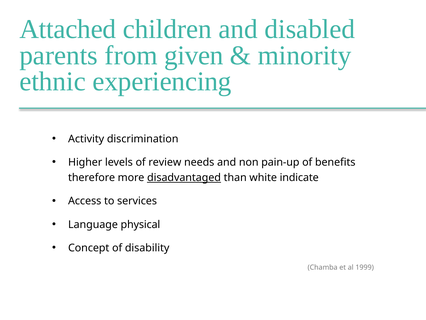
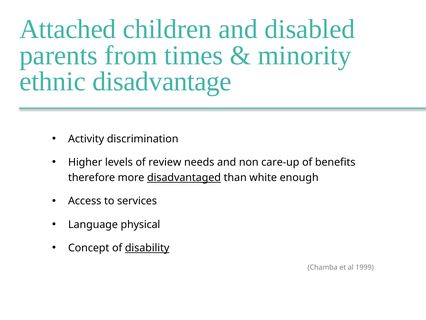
given: given -> times
experiencing: experiencing -> disadvantage
pain-up: pain-up -> care-up
indicate: indicate -> enough
disability underline: none -> present
